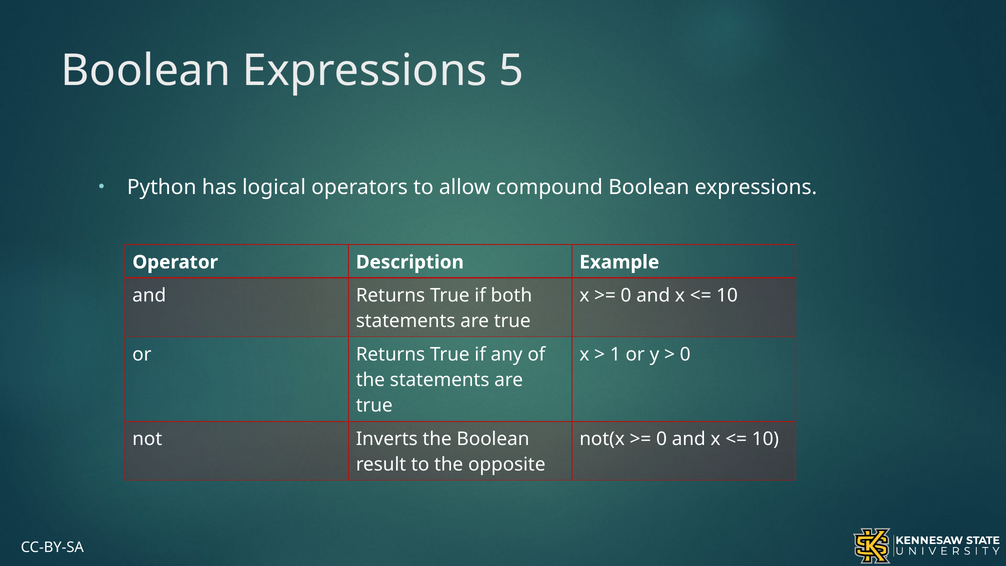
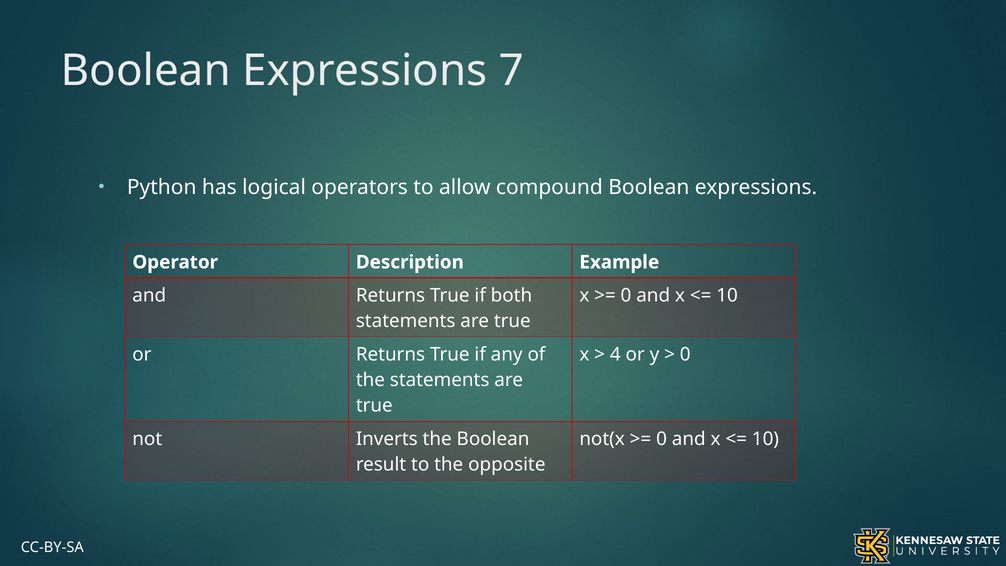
5: 5 -> 7
1: 1 -> 4
